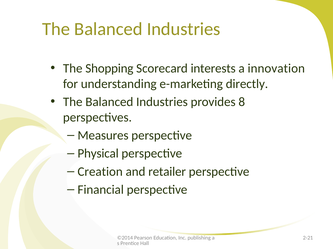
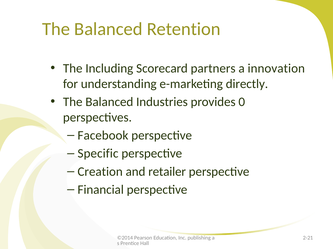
Industries at (184, 29): Industries -> Retention
Shopping: Shopping -> Including
interests: interests -> partners
8: 8 -> 0
Measures: Measures -> Facebook
Physical: Physical -> Specific
